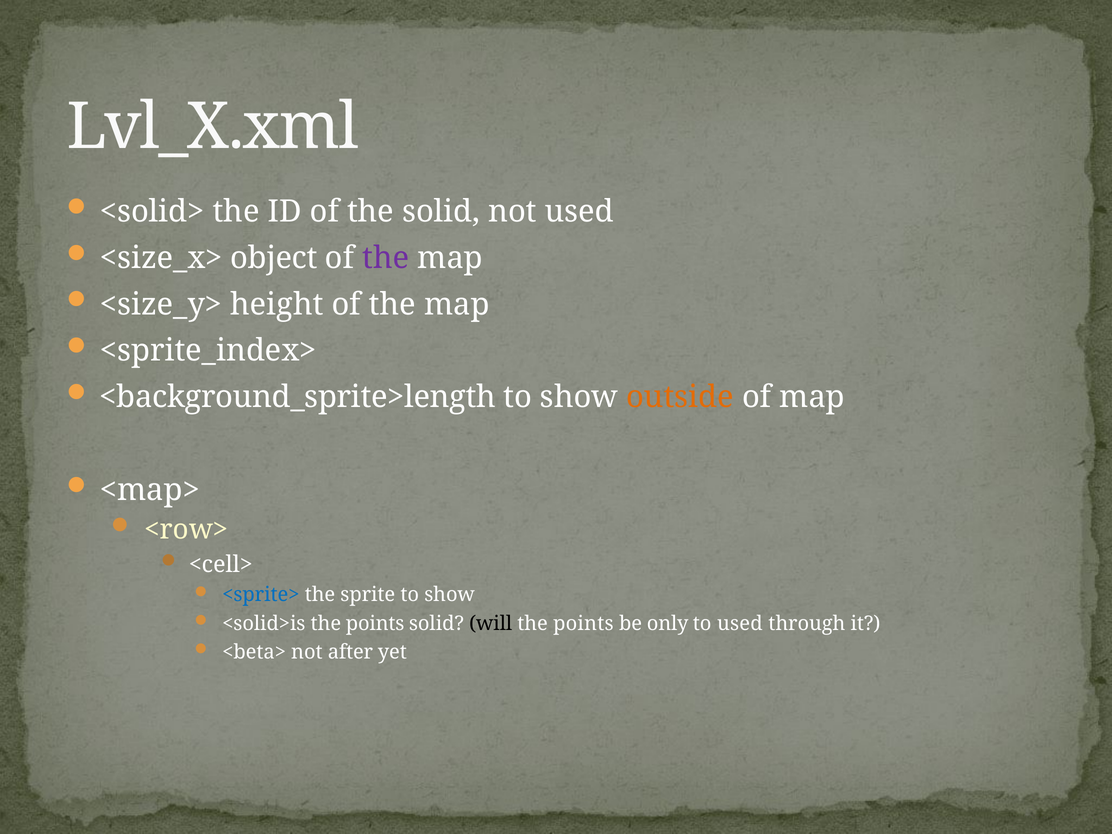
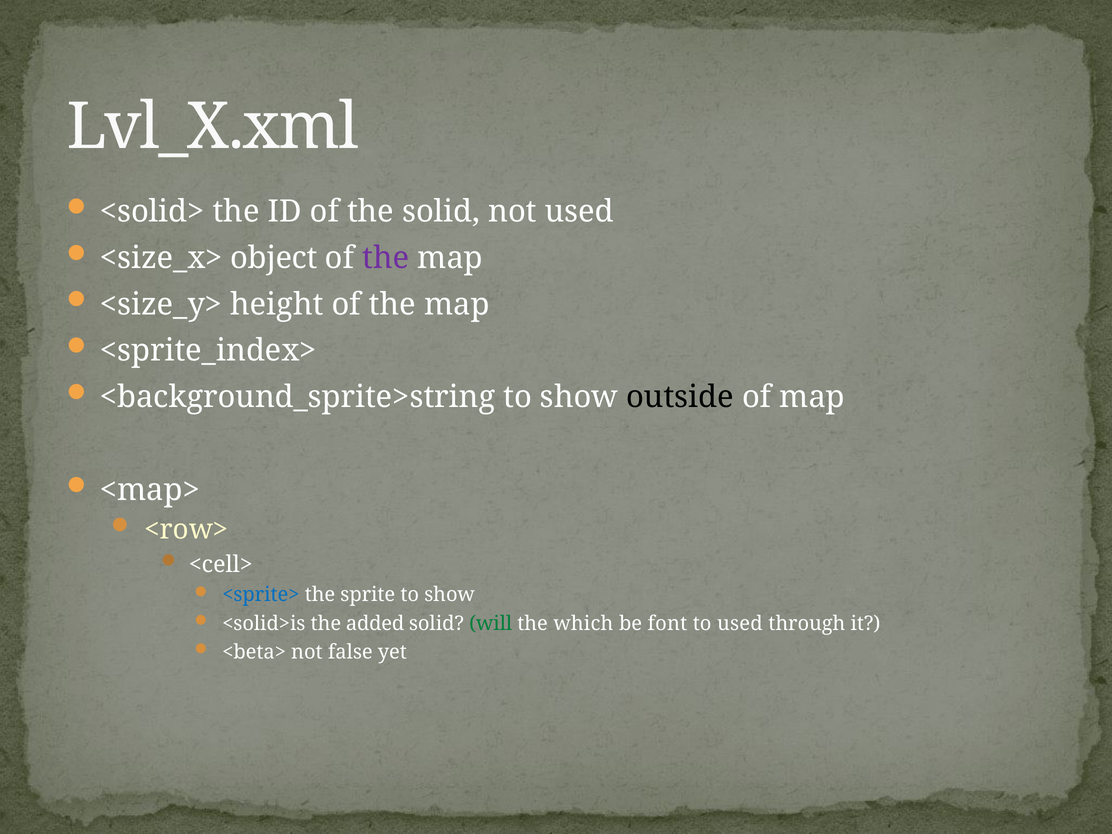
<background_sprite>length: <background_sprite>length -> <background_sprite>string
outside colour: orange -> black
<solid>is the points: points -> added
will colour: black -> green
points at (583, 623): points -> which
only: only -> font
after: after -> false
